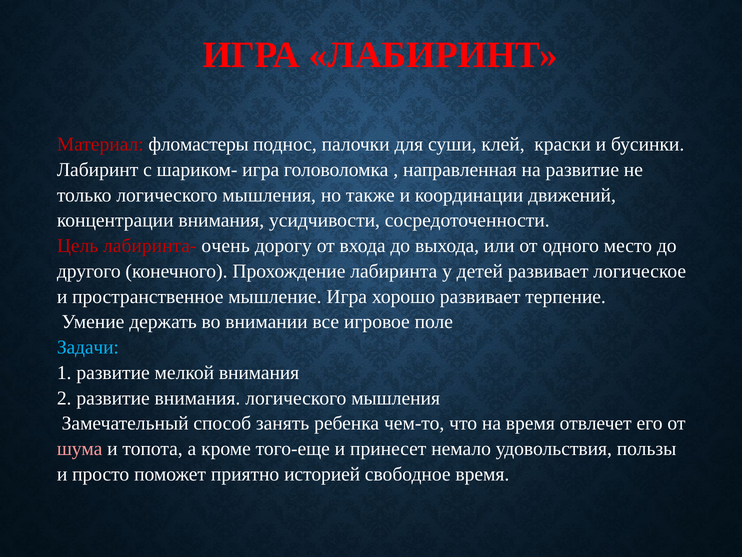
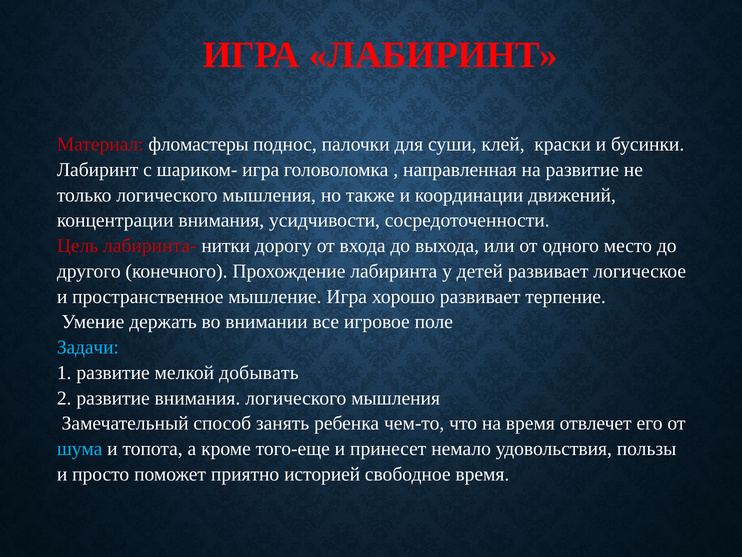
очень: очень -> нитки
мелкой внимания: внимания -> добывать
шума colour: pink -> light blue
